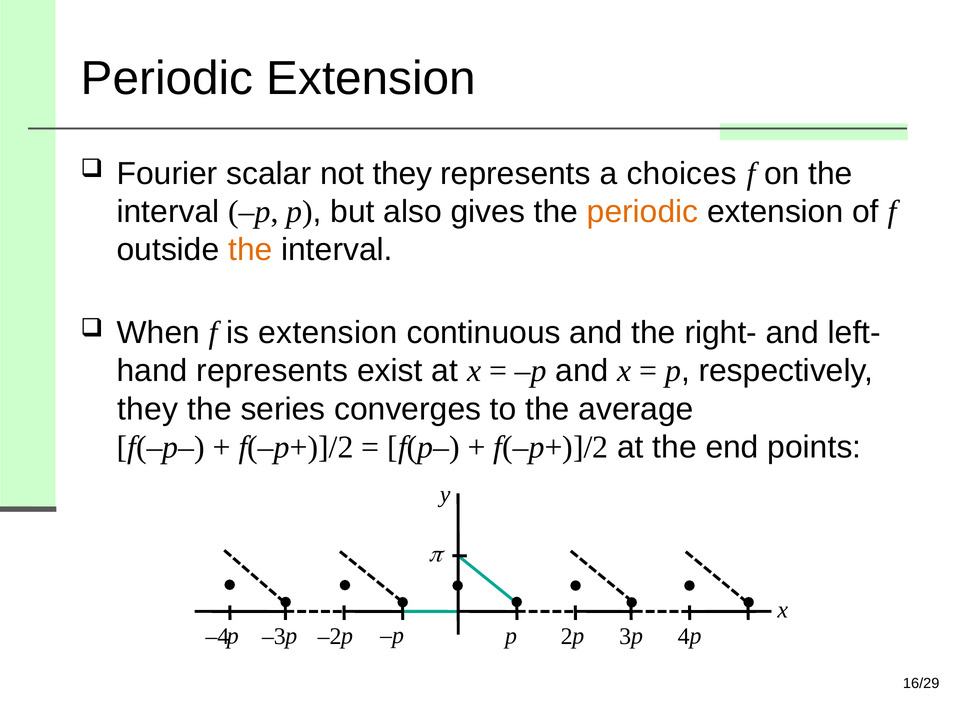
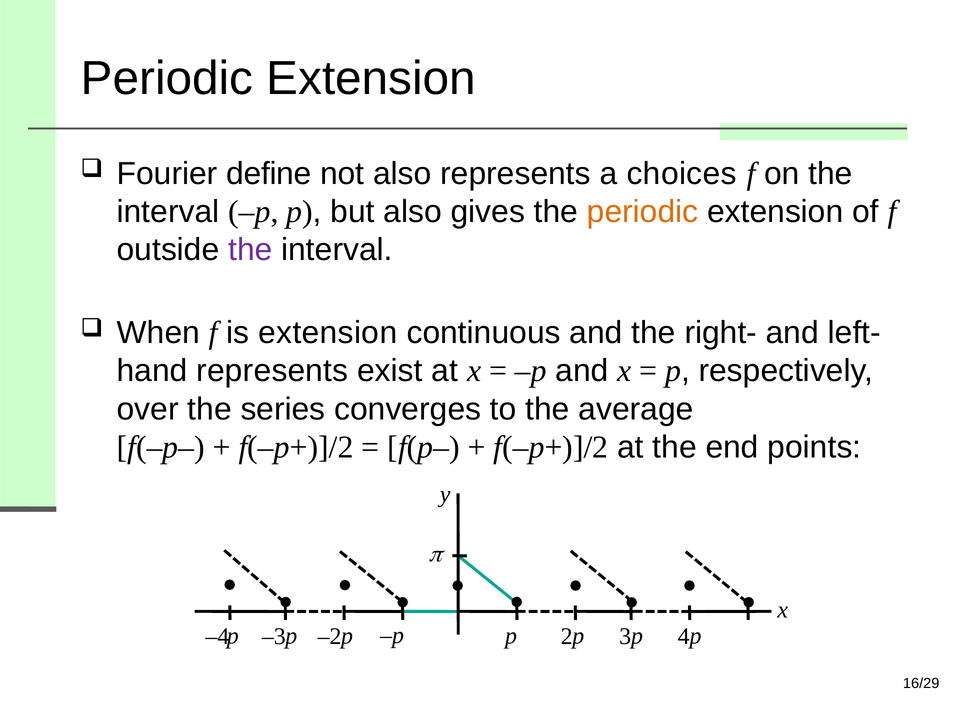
scalar: scalar -> define
not they: they -> also
the at (250, 250) colour: orange -> purple
they at (148, 409): they -> over
